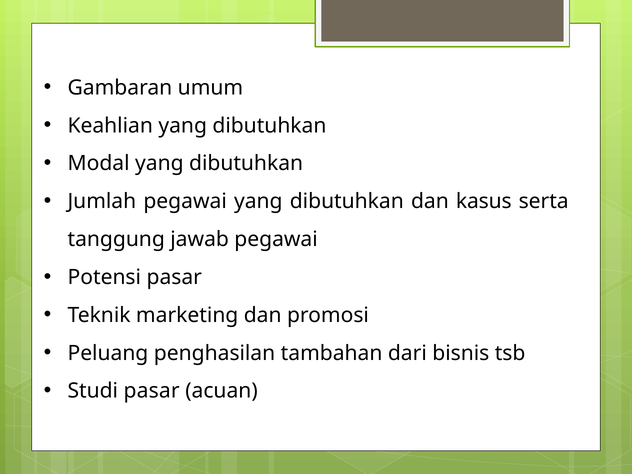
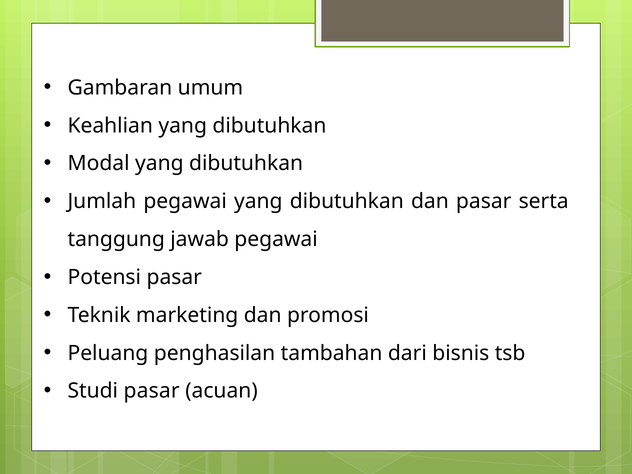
dan kasus: kasus -> pasar
